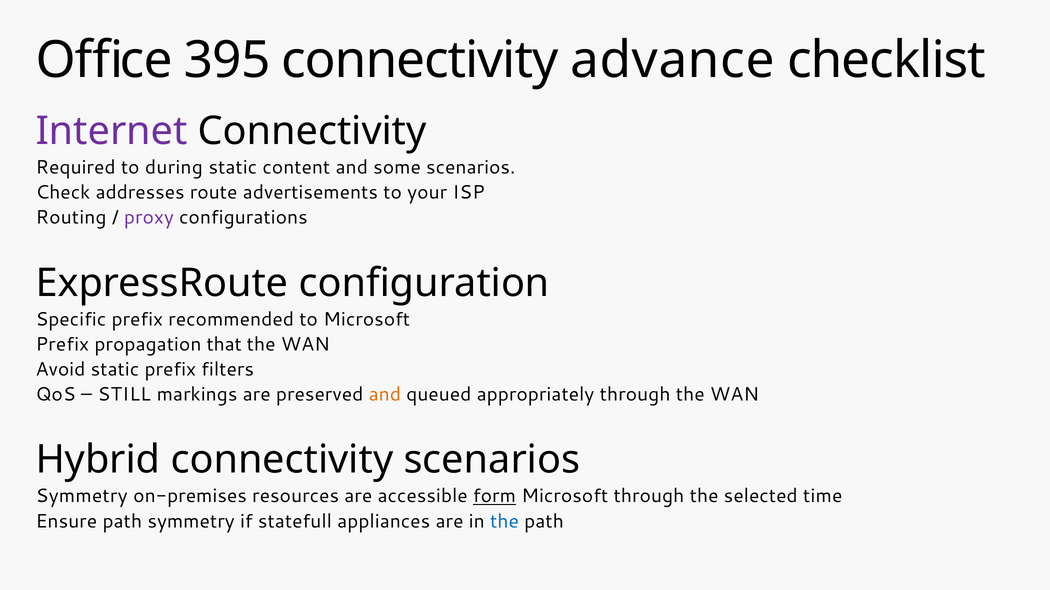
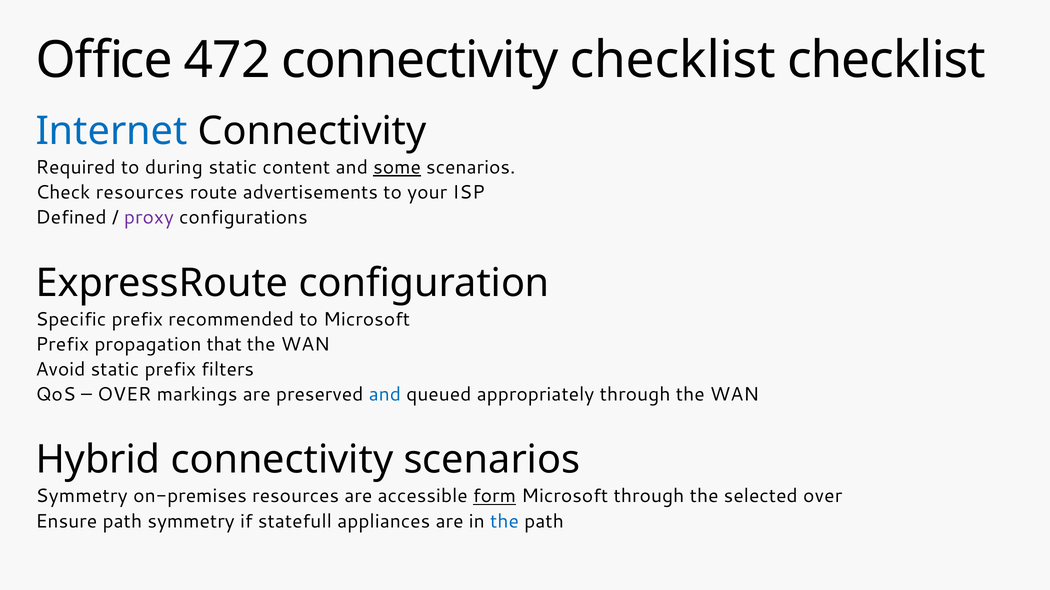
395: 395 -> 472
connectivity advance: advance -> checklist
Internet colour: purple -> blue
some underline: none -> present
Check addresses: addresses -> resources
Routing: Routing -> Defined
STILL at (124, 395): STILL -> OVER
and at (385, 395) colour: orange -> blue
selected time: time -> over
